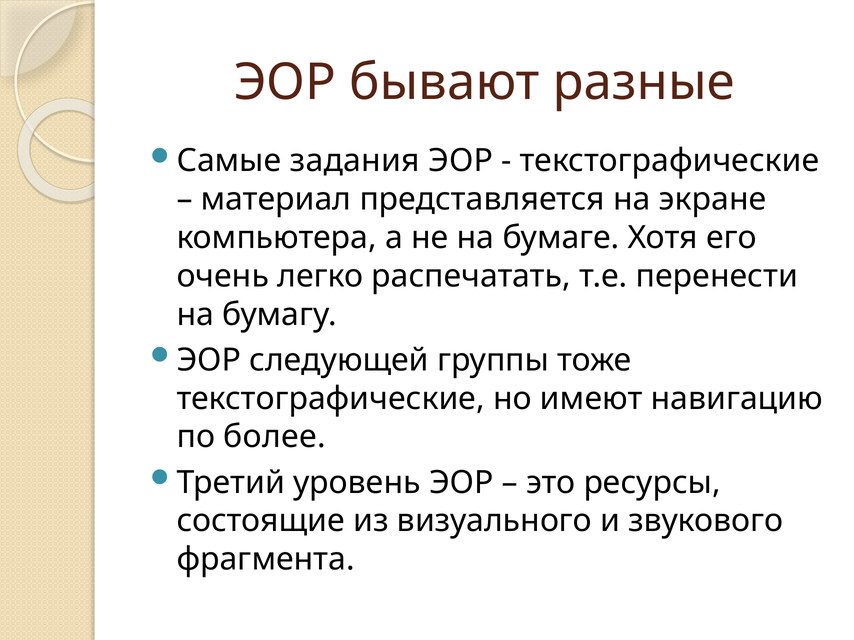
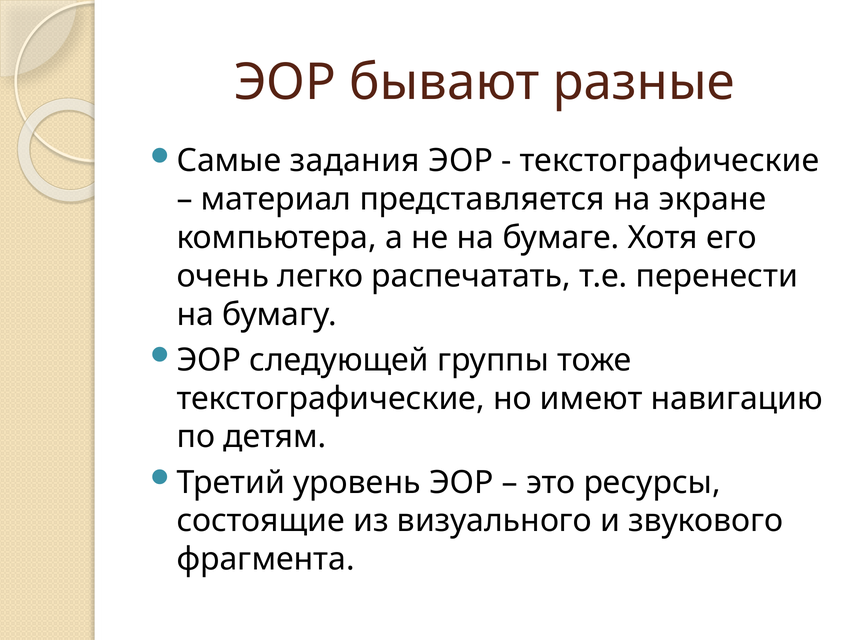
более: более -> детям
